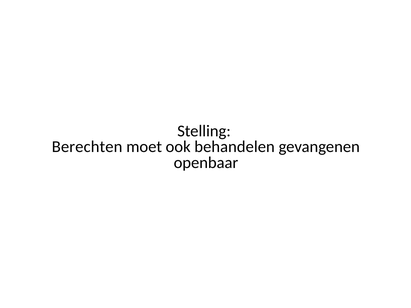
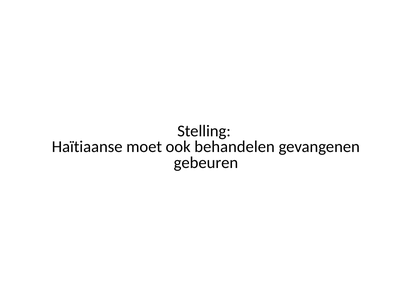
Berechten: Berechten -> Haïtiaanse
openbaar: openbaar -> gebeuren
